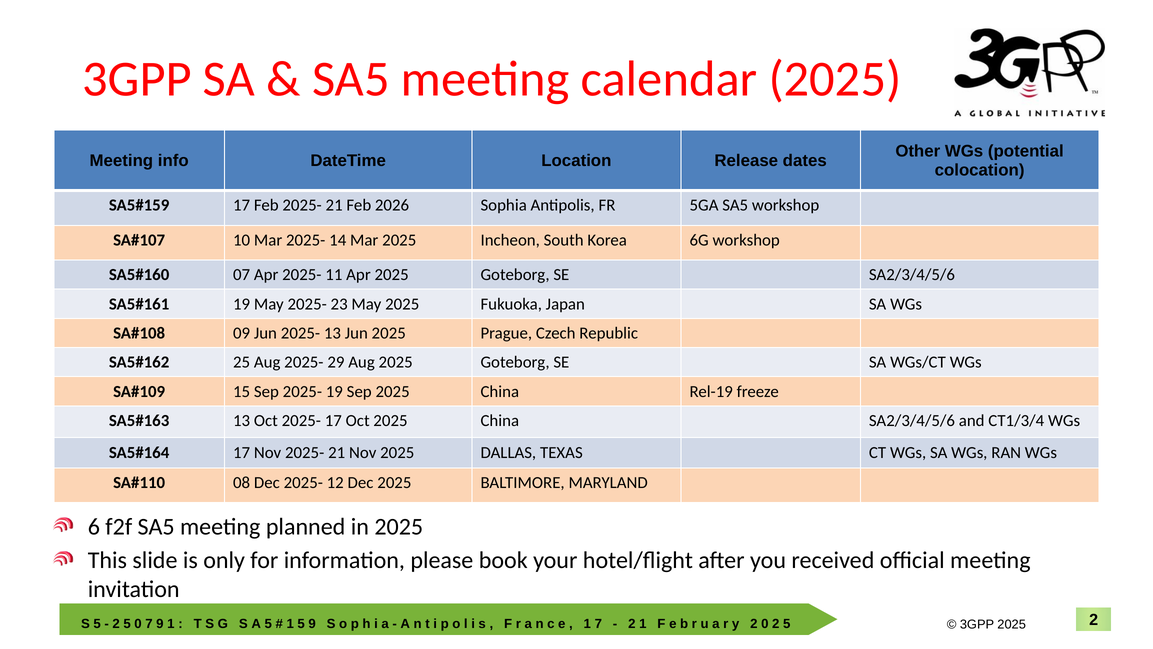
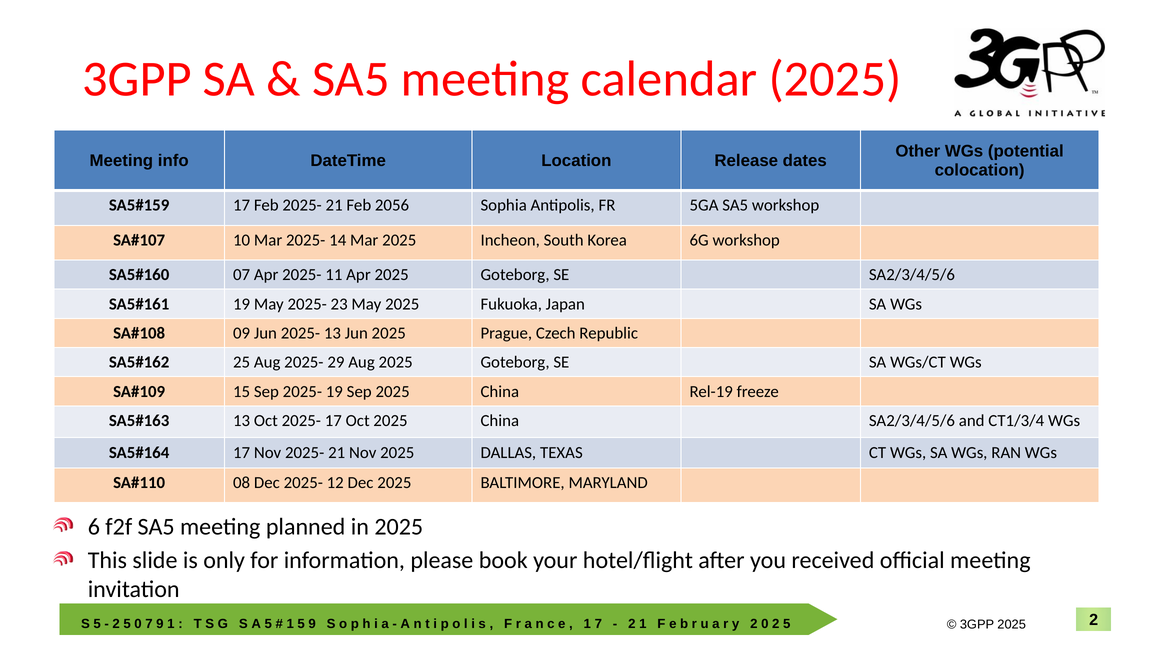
2026: 2026 -> 2056
